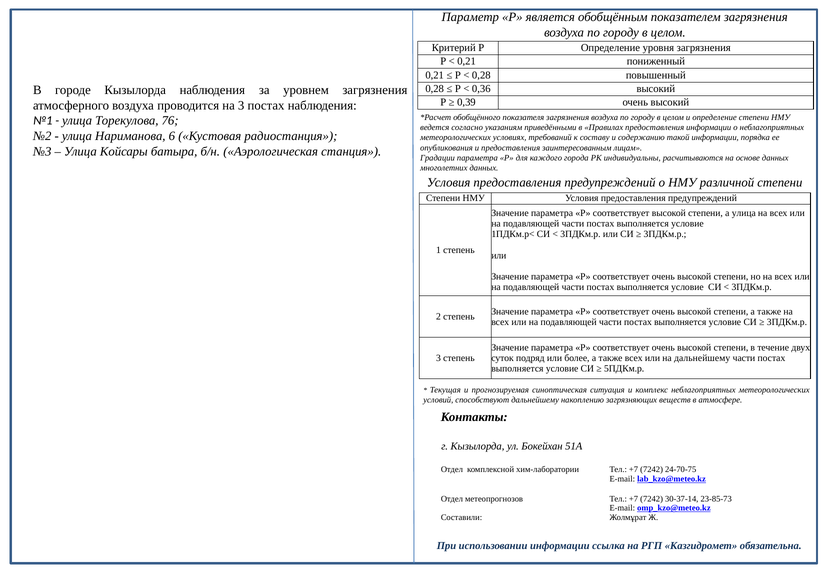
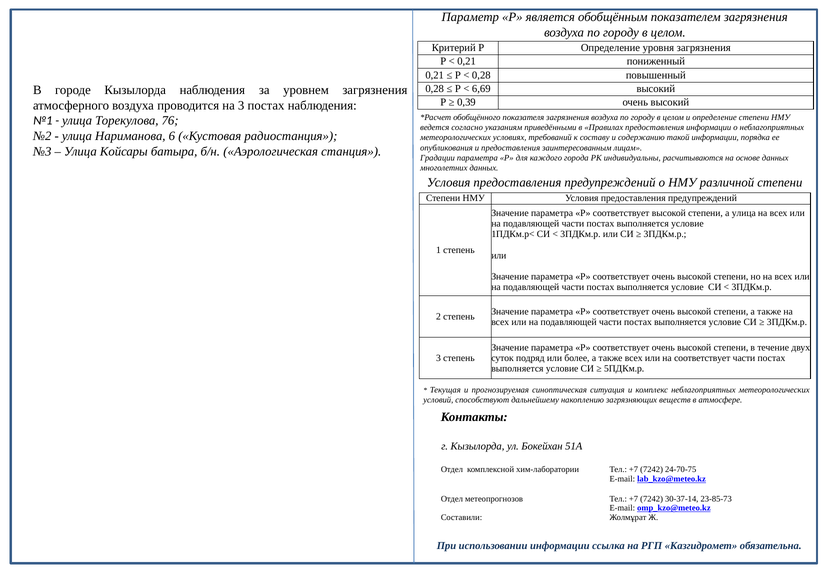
0,36: 0,36 -> 6,69
на дальнейшему: дальнейшему -> соответствует
